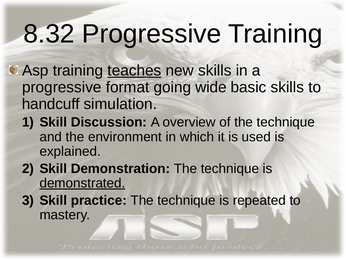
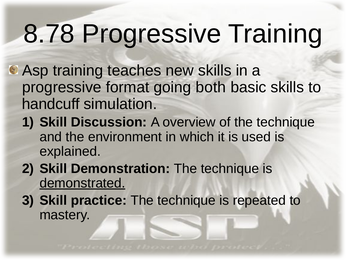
8.32: 8.32 -> 8.78
teaches underline: present -> none
wide: wide -> both
